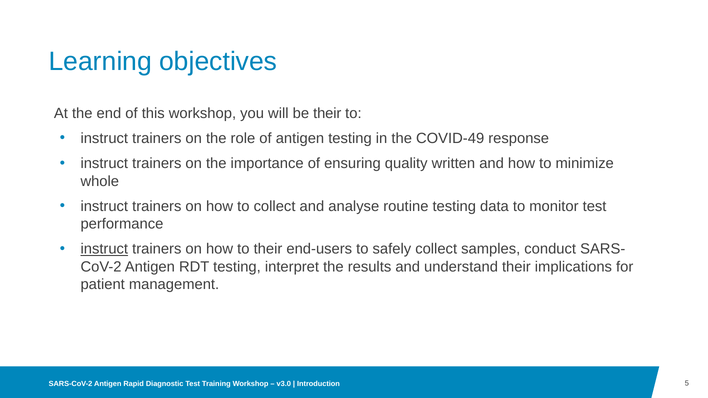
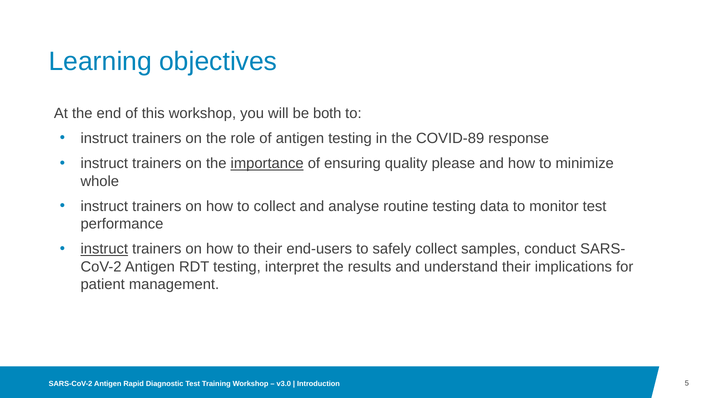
be their: their -> both
COVID-49: COVID-49 -> COVID-89
importance underline: none -> present
written: written -> please
